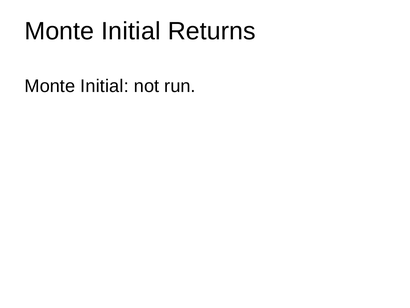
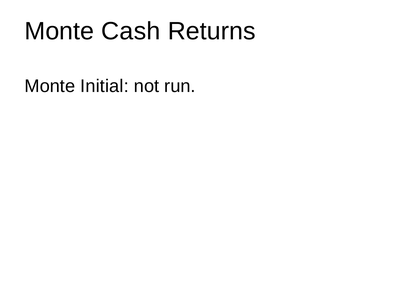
Initial at (131, 31): Initial -> Cash
